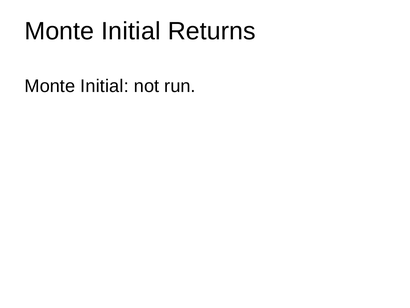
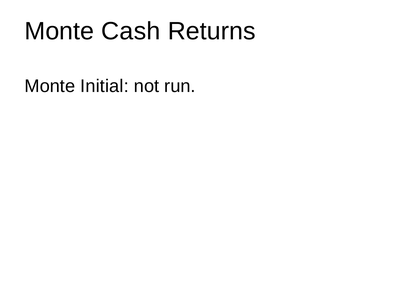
Initial at (131, 31): Initial -> Cash
